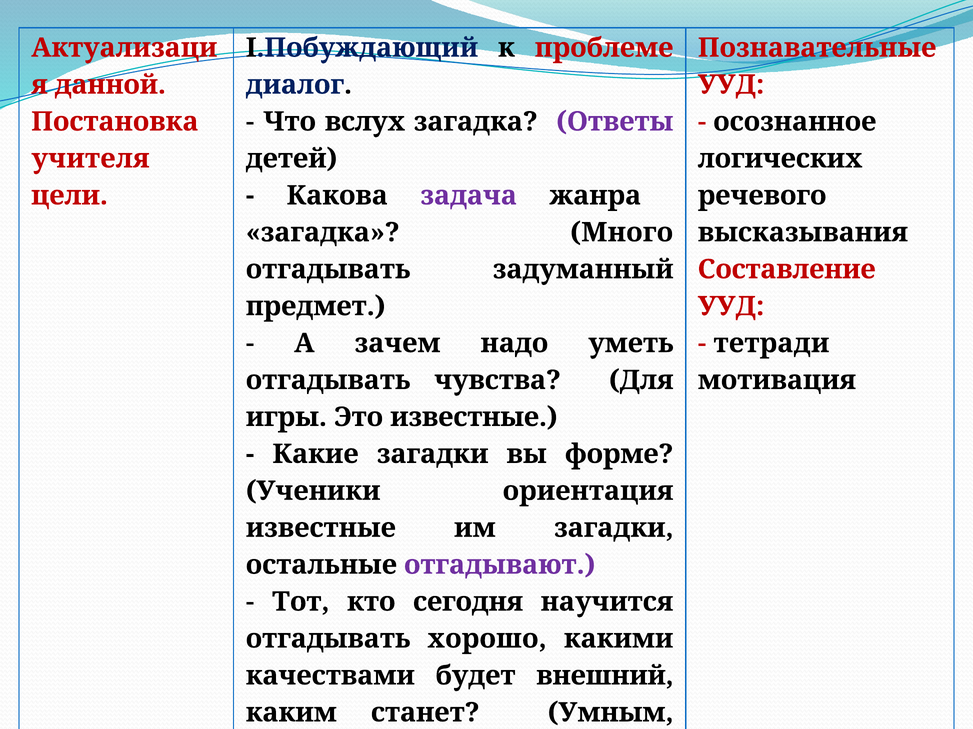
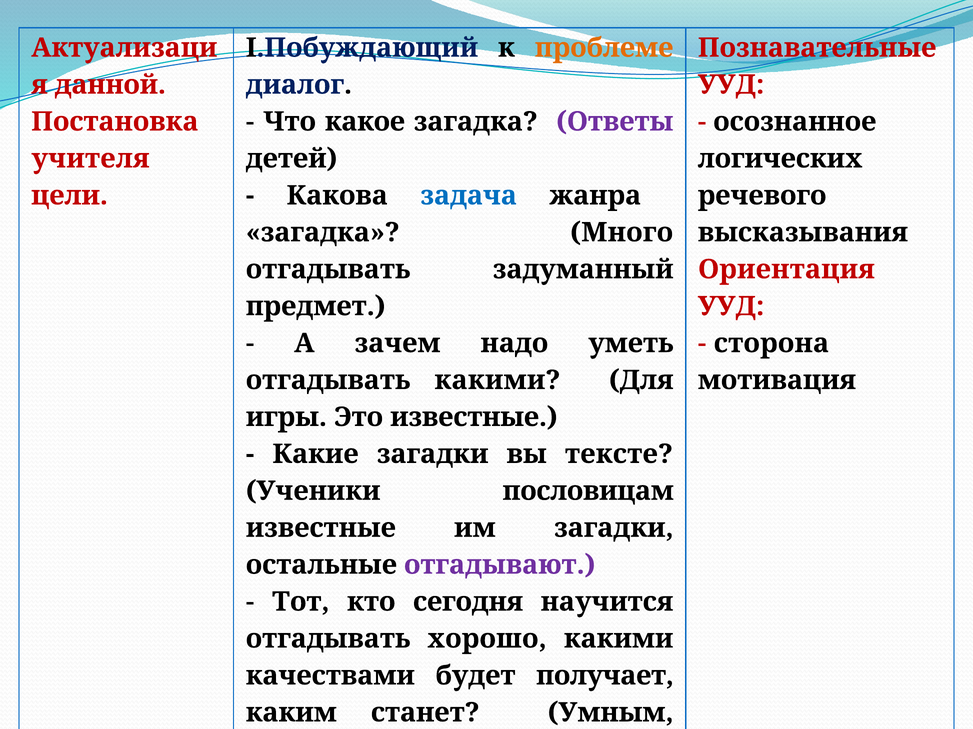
проблеме colour: red -> orange
вслух: вслух -> какое
задача colour: purple -> blue
Составление: Составление -> Ориентация
тетради: тетради -> сторона
отгадывать чувства: чувства -> какими
форме: форме -> тексте
ориентация: ориентация -> пословицам
внешний: внешний -> получает
